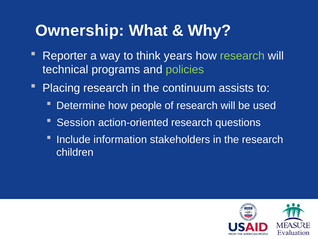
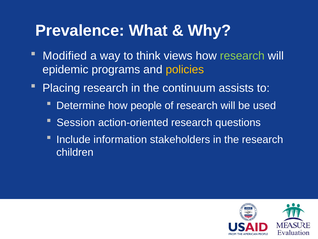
Ownership: Ownership -> Prevalence
Reporter: Reporter -> Modified
years: years -> views
technical: technical -> epidemic
policies colour: light green -> yellow
